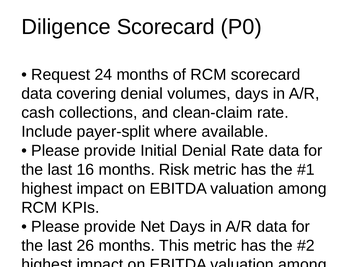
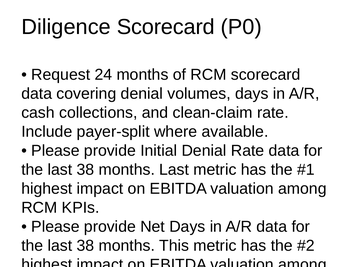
16 at (85, 170): 16 -> 38
months Risk: Risk -> Last
26 at (85, 246): 26 -> 38
